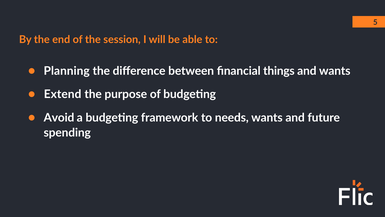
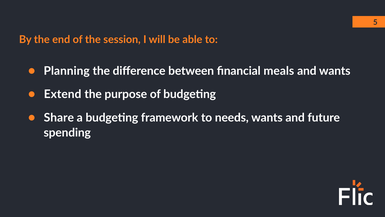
things: things -> meals
Avoid: Avoid -> Share
